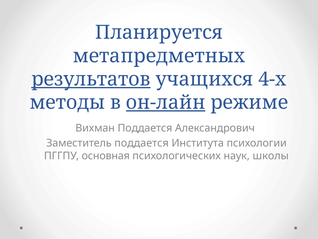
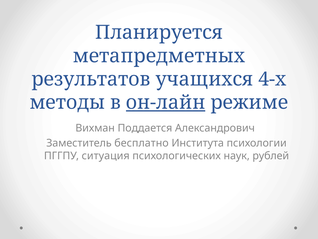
результатов underline: present -> none
Заместитель поддается: поддается -> бесплатно
основная: основная -> ситуация
школы: школы -> рублей
